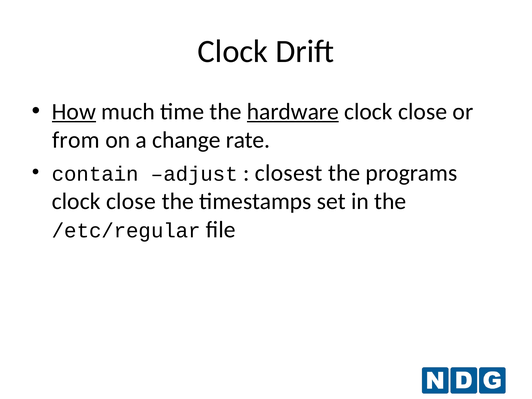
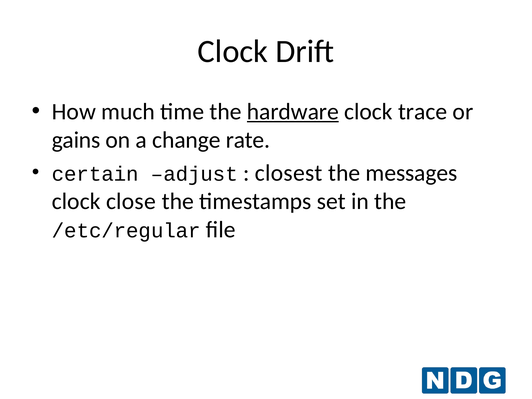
How underline: present -> none
close at (423, 112): close -> trace
from: from -> gains
contain: contain -> certain
programs: programs -> messages
